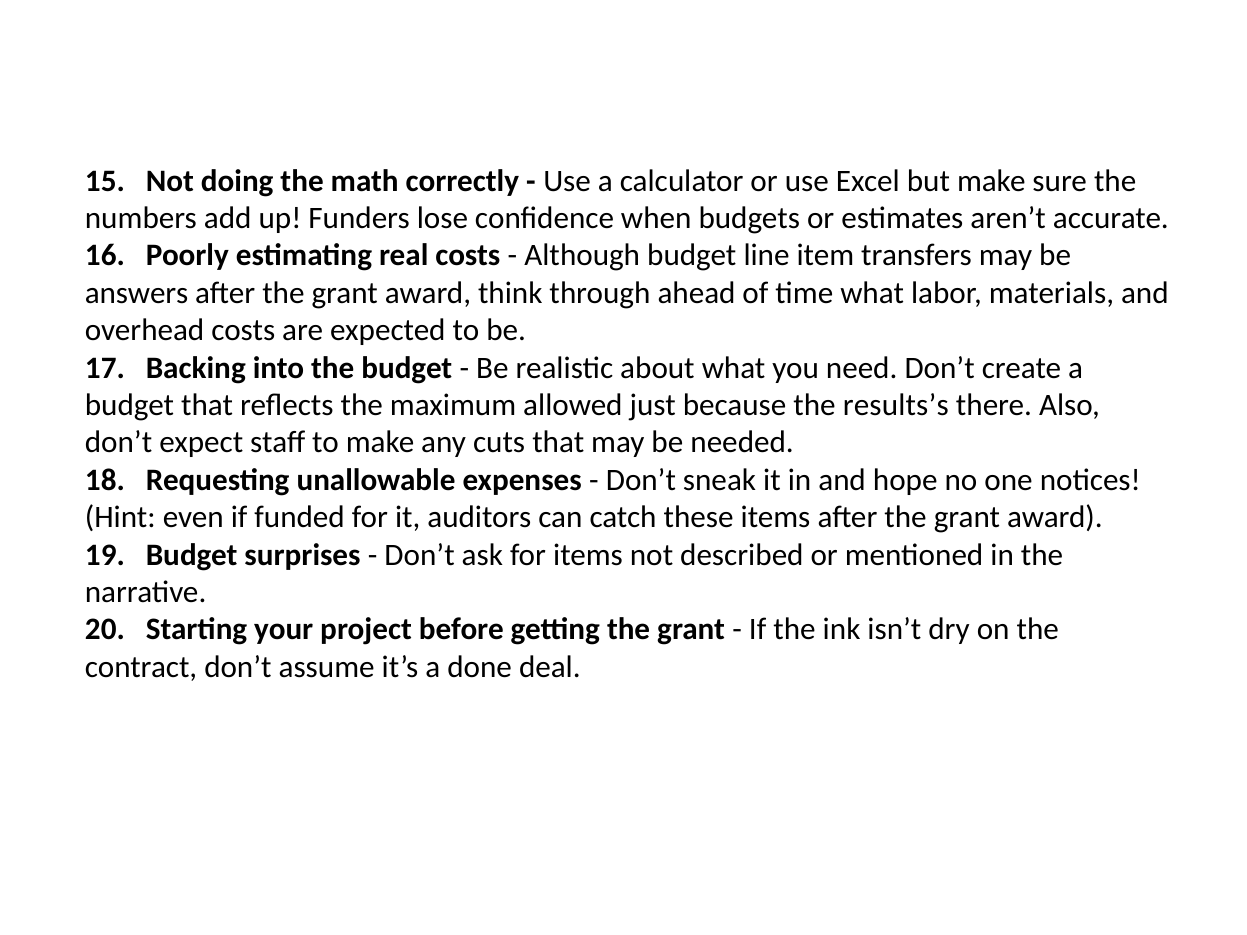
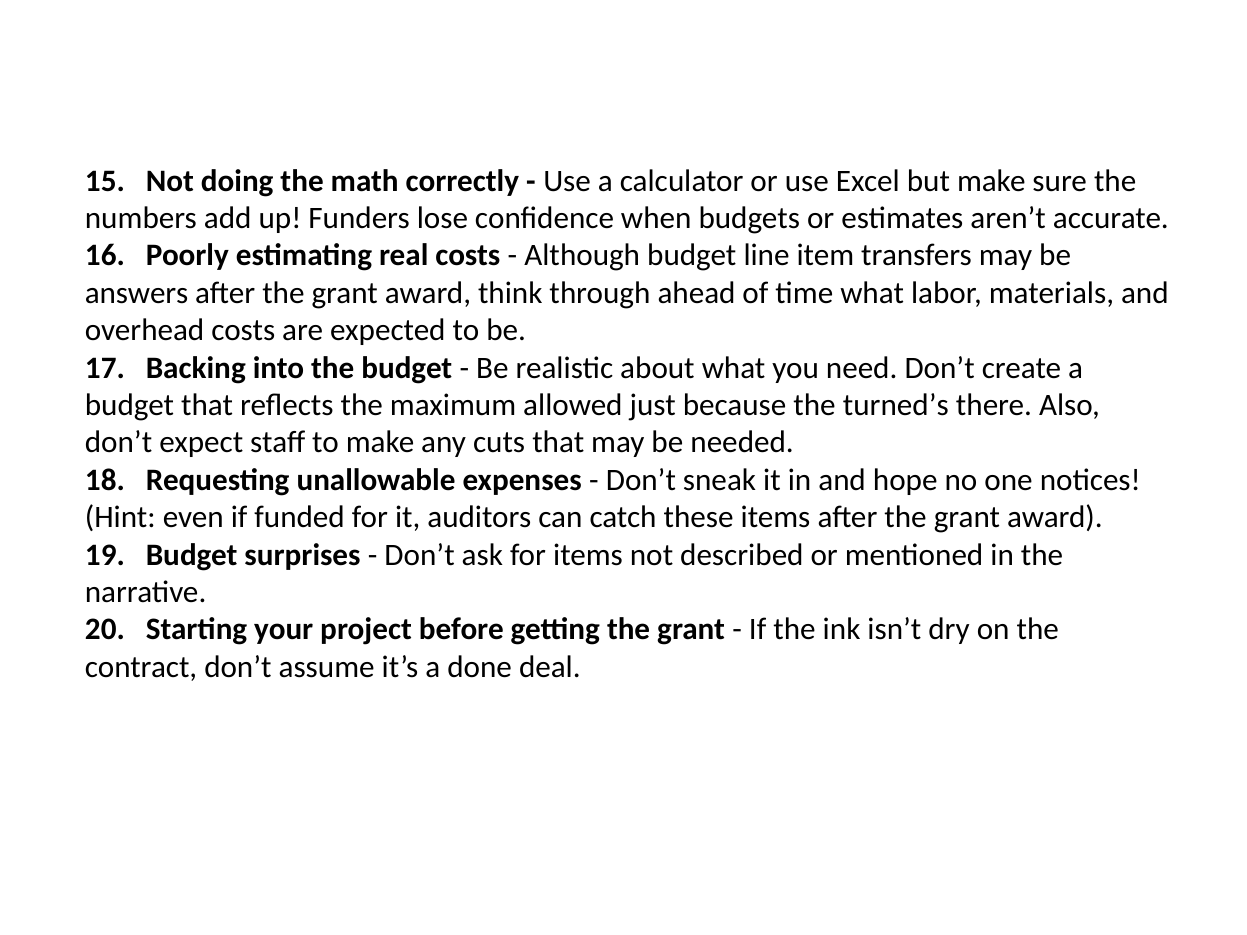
results’s: results’s -> turned’s
